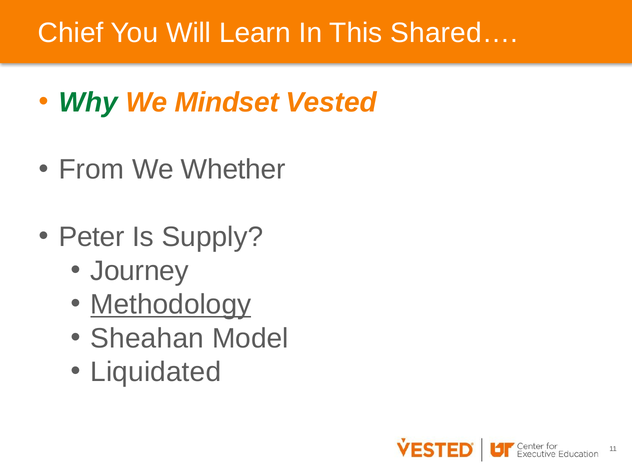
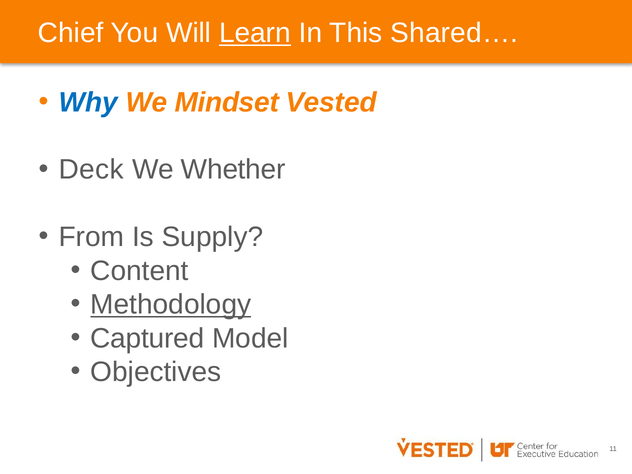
Learn underline: none -> present
Why colour: green -> blue
From: From -> Deck
Peter: Peter -> From
Journey: Journey -> Content
Sheahan: Sheahan -> Captured
Liquidated: Liquidated -> Objectives
